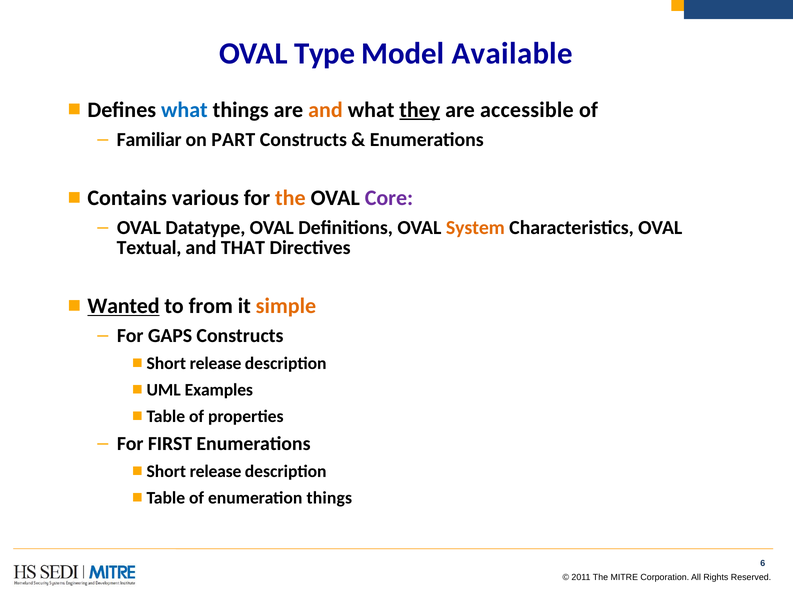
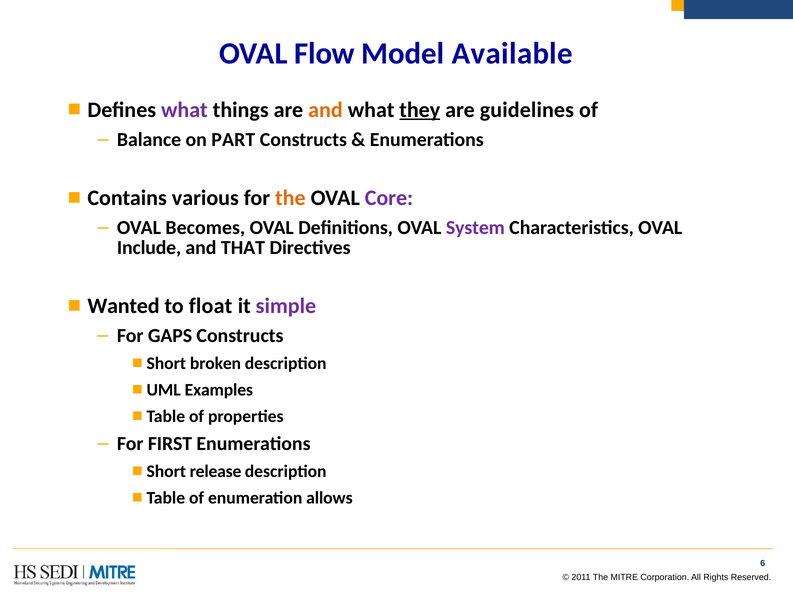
Type: Type -> Flow
what at (184, 110) colour: blue -> purple
accessible: accessible -> guidelines
Familiar: Familiar -> Balance
Datatype: Datatype -> Becomes
System colour: orange -> purple
Textual: Textual -> Include
Wanted underline: present -> none
from: from -> float
simple colour: orange -> purple
release at (216, 363): release -> broken
enumeration things: things -> allows
